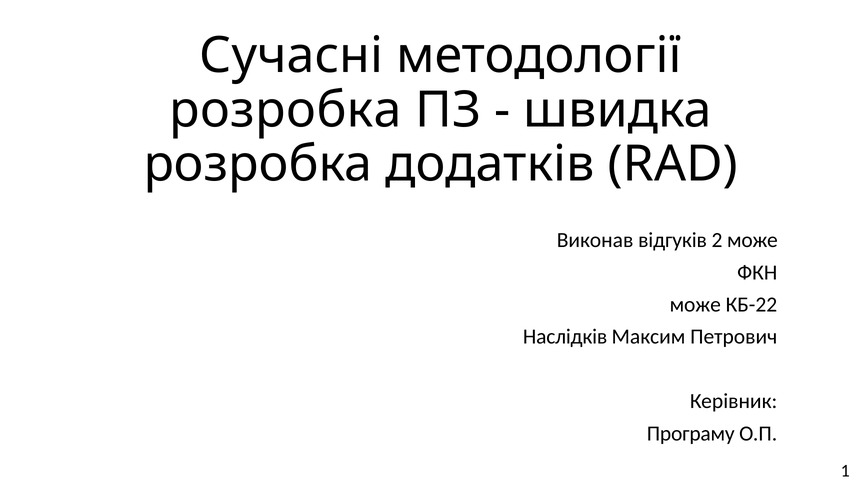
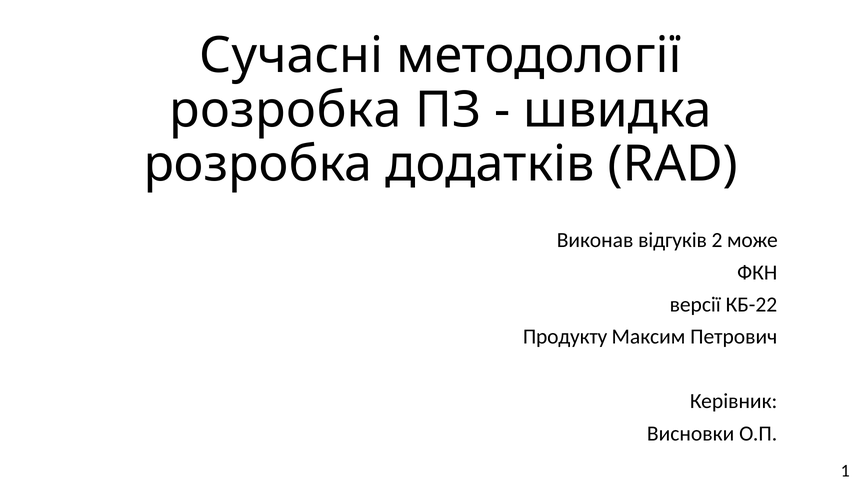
може at (695, 305): може -> версії
Наслідків: Наслідків -> Продукту
Програму: Програму -> Висновки
